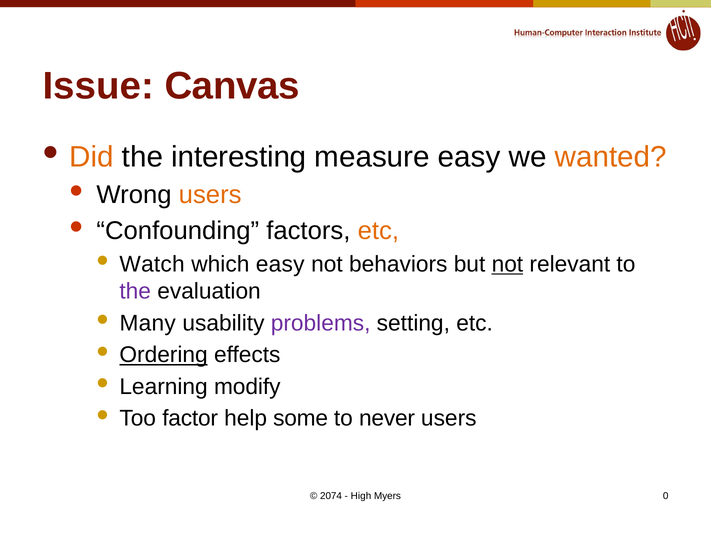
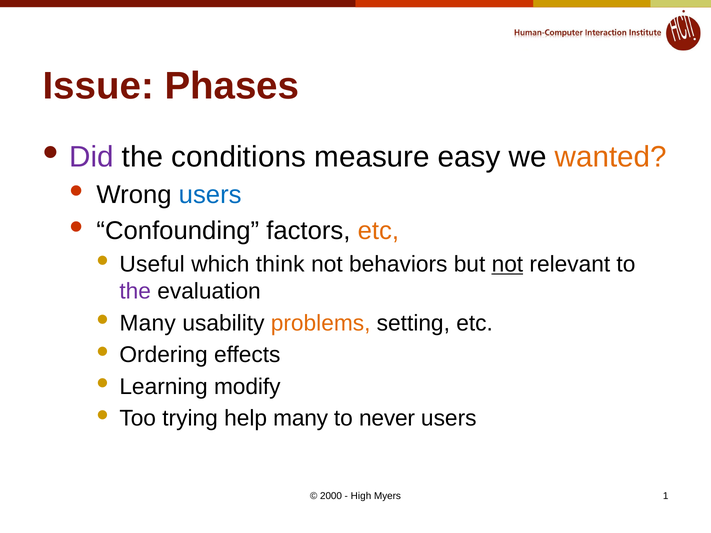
Canvas: Canvas -> Phases
Did colour: orange -> purple
interesting: interesting -> conditions
users at (210, 195) colour: orange -> blue
Watch: Watch -> Useful
which easy: easy -> think
problems colour: purple -> orange
Ordering underline: present -> none
factor: factor -> trying
help some: some -> many
2074: 2074 -> 2000
0: 0 -> 1
